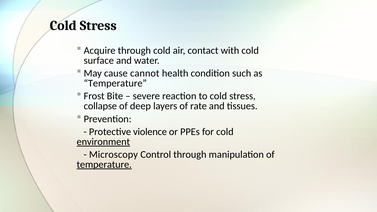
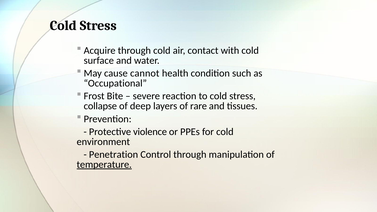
Temperature at (115, 83): Temperature -> Occupational
rate: rate -> rare
environment underline: present -> none
Microscopy: Microscopy -> Penetration
